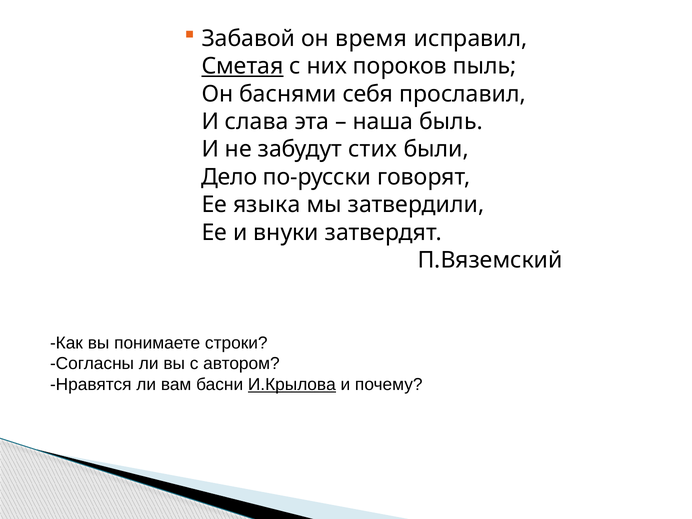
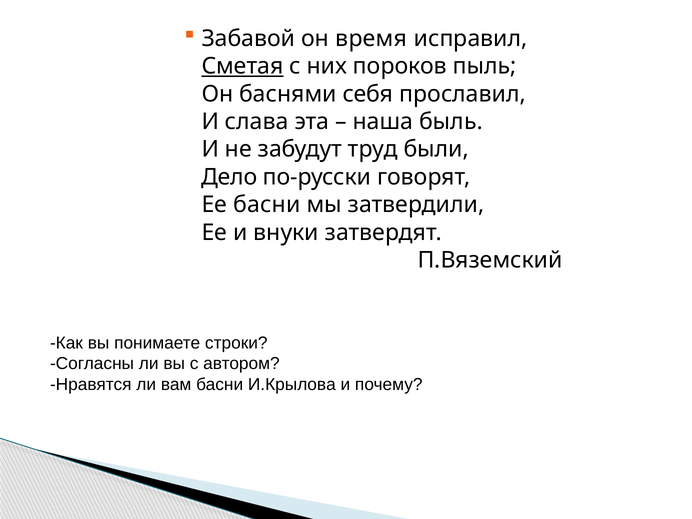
стих: стих -> труд
Ее языка: языка -> басни
И.Крылова underline: present -> none
